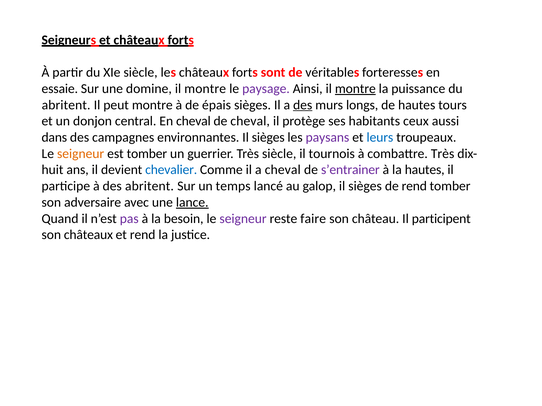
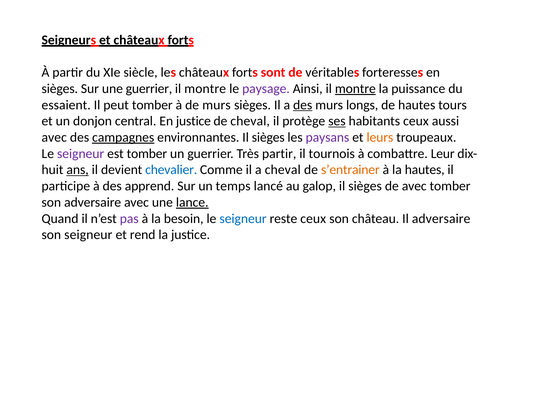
essaie at (60, 89): essaie -> sièges
une domine: domine -> guerrier
abritent at (66, 105): abritent -> essaient
peut montre: montre -> tomber
de épais: épais -> murs
En cheval: cheval -> justice
ses underline: none -> present
dans at (54, 138): dans -> avec
campagnes underline: none -> present
leurs colour: blue -> orange
seigneur at (81, 154) colour: orange -> purple
Très siècle: siècle -> partir
combattre Très: Très -> Leur
ans underline: none -> present
s’entrainer colour: purple -> orange
des abritent: abritent -> apprend
de rend: rend -> avec
seigneur at (243, 219) colour: purple -> blue
reste faire: faire -> ceux
Il participent: participent -> adversaire
son châteaux: châteaux -> seigneur
